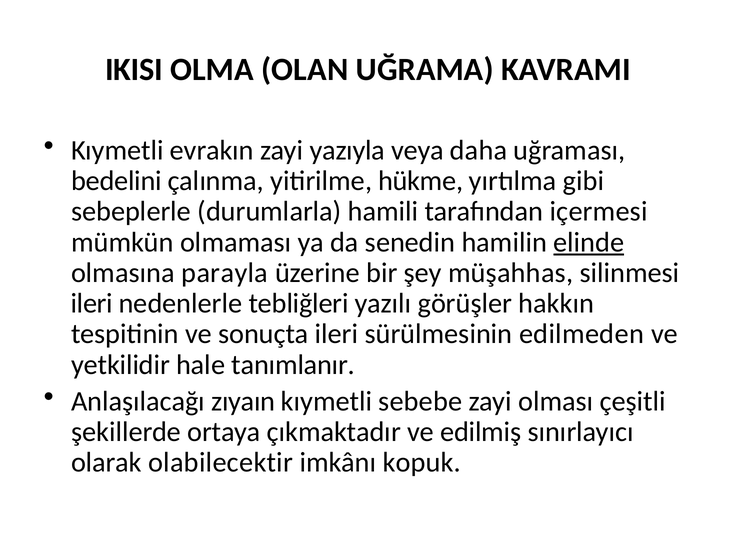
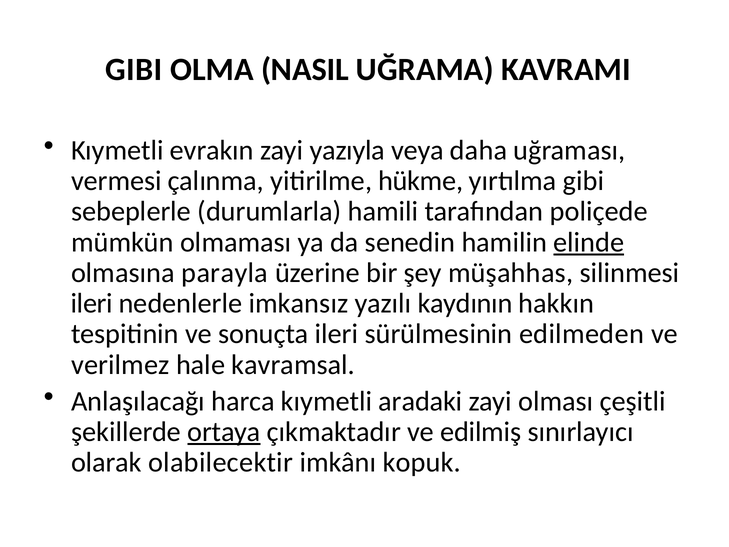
IKISI at (134, 70): IKISI -> GIBI
OLAN: OLAN -> NASIL
bedelini: bedelini -> vermesi
içermesi: içermesi -> poliçede
tebliğleri: tebliğleri -> imkansız
görüşler: görüşler -> kaydının
yetkilidir: yetkilidir -> verilmez
tanımlanır: tanımlanır -> kavramsal
zıyaın: zıyaın -> harca
sebebe: sebebe -> aradaki
ortaya underline: none -> present
